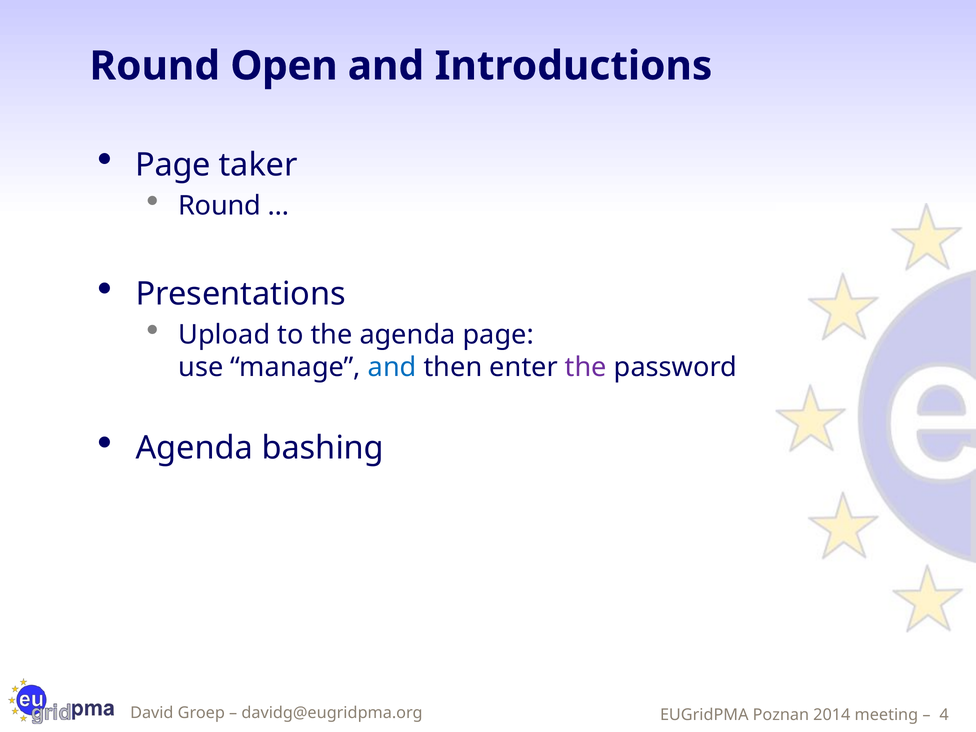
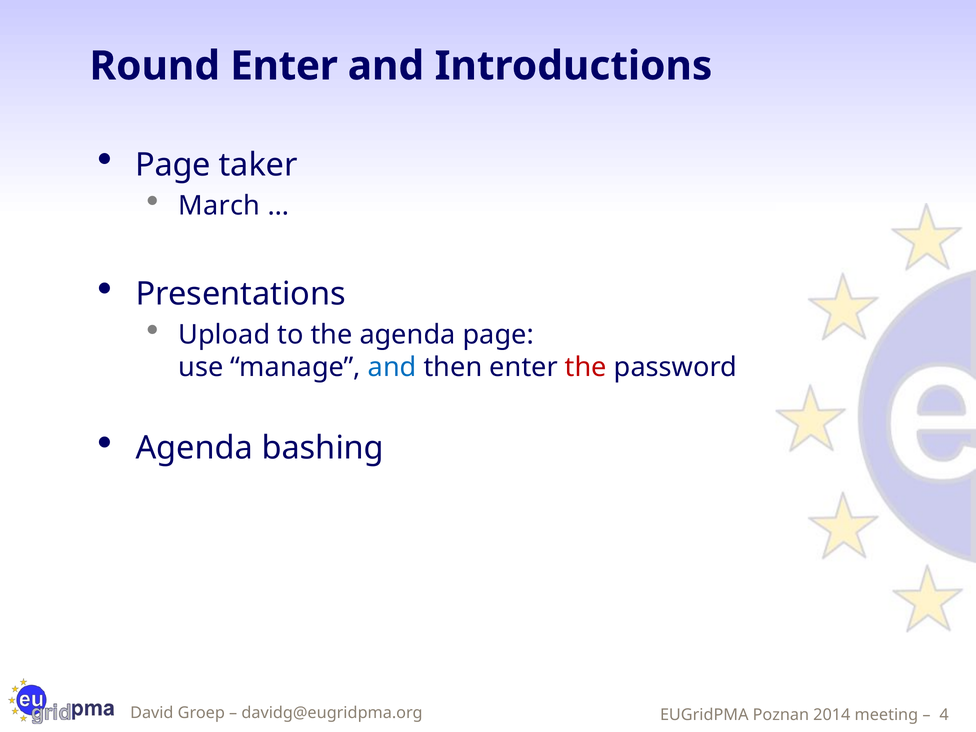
Round Open: Open -> Enter
Round at (220, 206): Round -> March
the at (586, 367) colour: purple -> red
